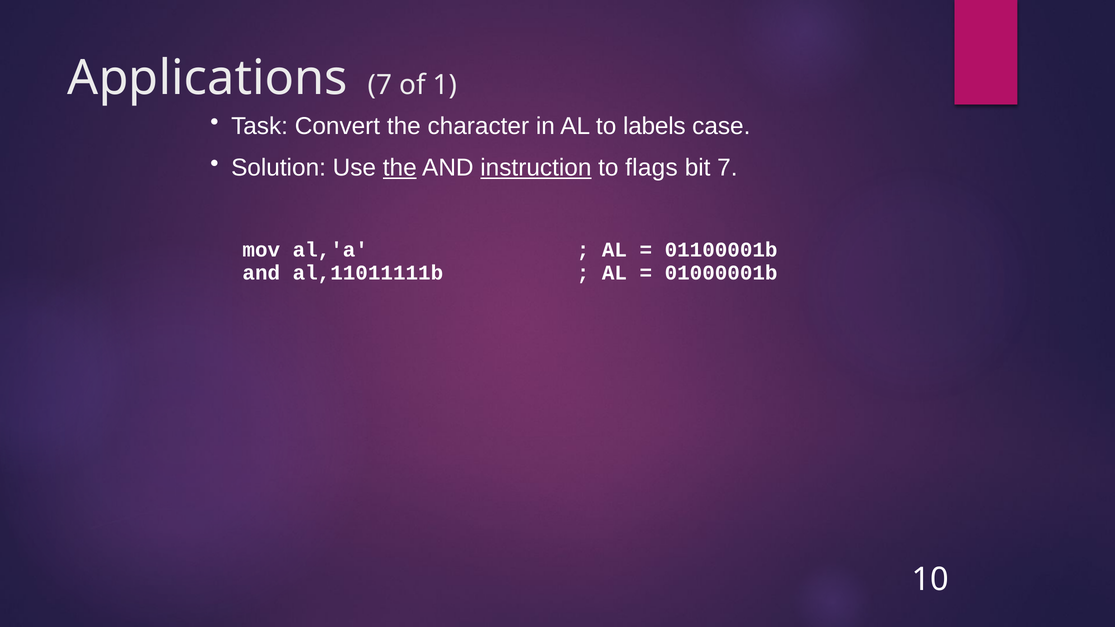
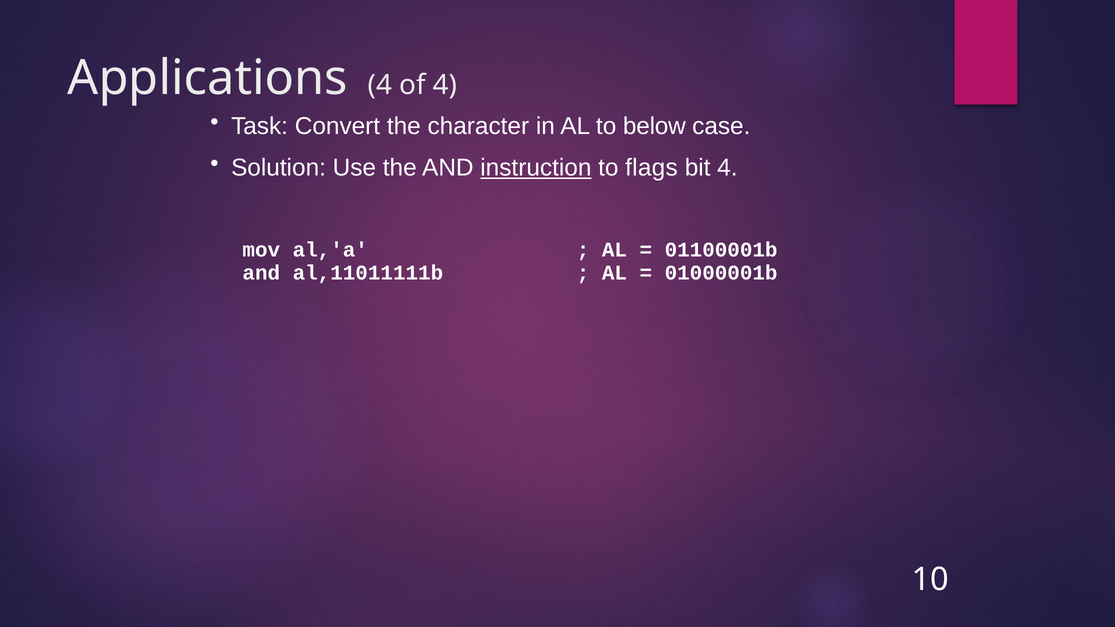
Applications 7: 7 -> 4
of 1: 1 -> 4
labels: labels -> below
the at (400, 168) underline: present -> none
bit 7: 7 -> 4
